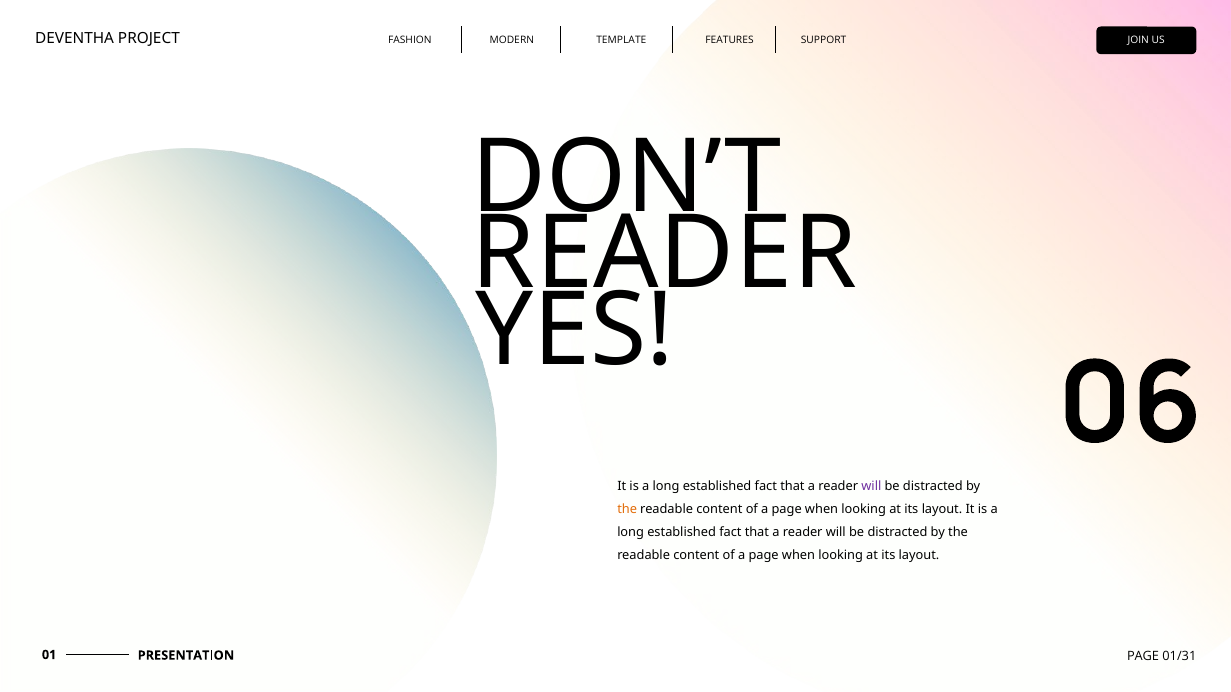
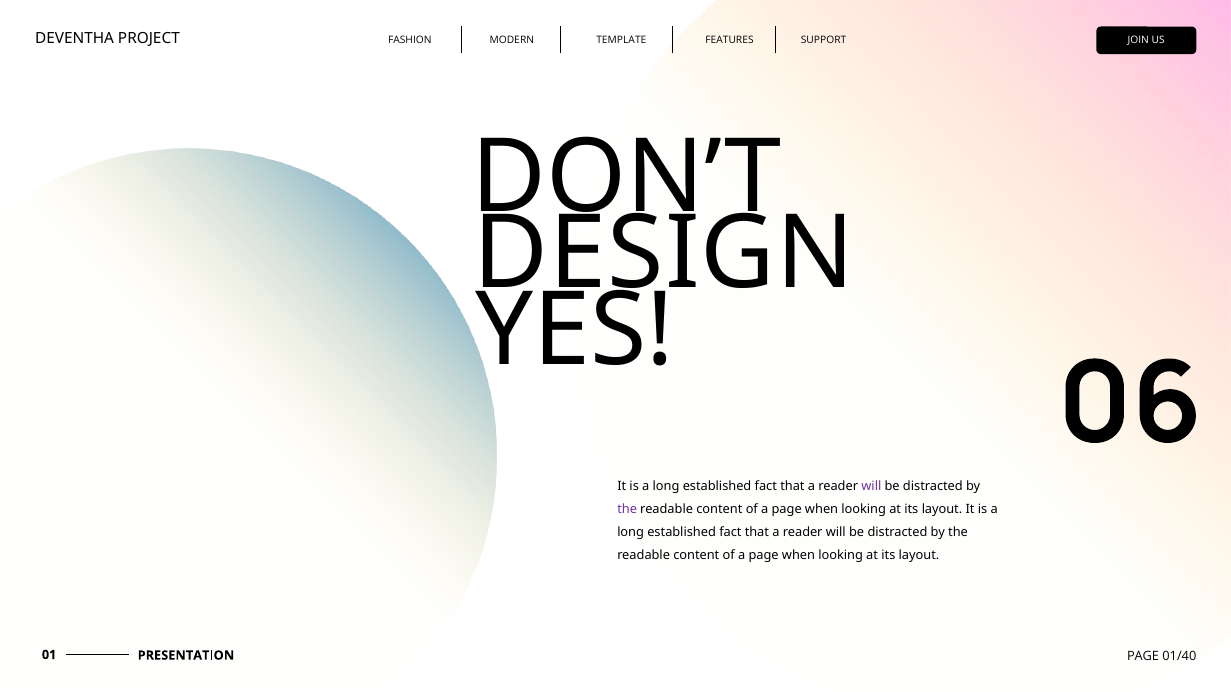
READER at (664, 254): READER -> DESIGN
the at (627, 510) colour: orange -> purple
01/31: 01/31 -> 01/40
